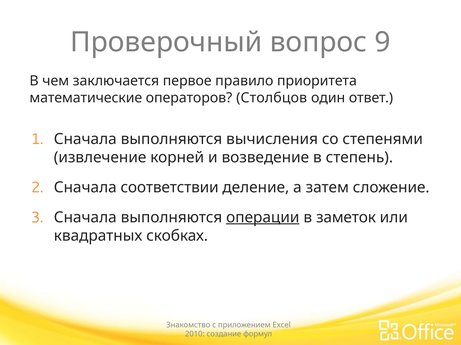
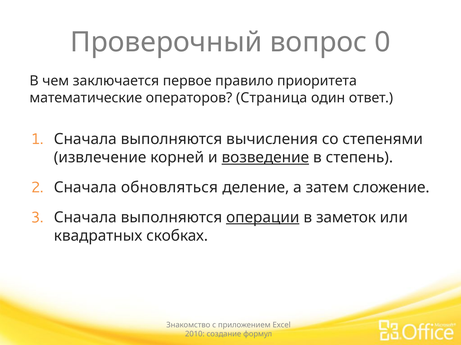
9: 9 -> 0
Столбцов: Столбцов -> Страница
возведение underline: none -> present
соответствии: соответствии -> обновляться
